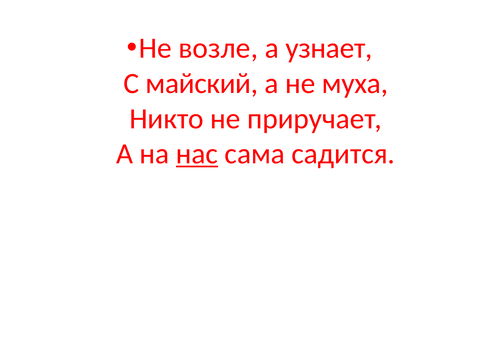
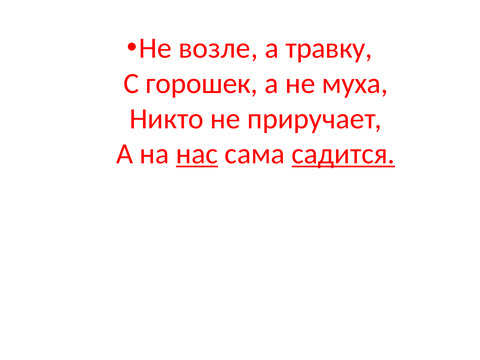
узнает: узнает -> травку
майский: майский -> горошек
садится underline: none -> present
